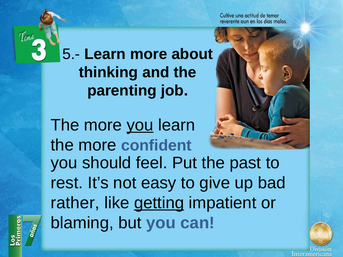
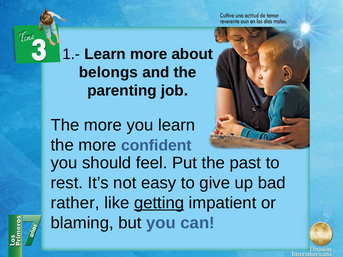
5.-: 5.- -> 1.-
thinking: thinking -> belongs
you at (140, 125) underline: present -> none
